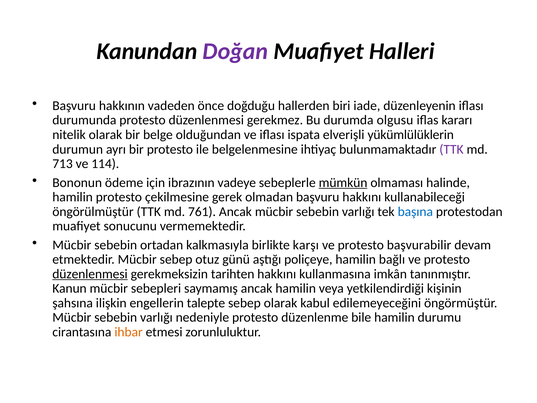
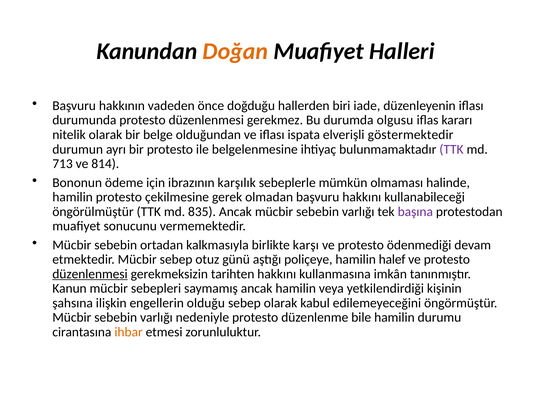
Doğan colour: purple -> orange
yükümlülüklerin: yükümlülüklerin -> göstermektedir
114: 114 -> 814
vadeye: vadeye -> karşılık
mümkün underline: present -> none
761: 761 -> 835
başına colour: blue -> purple
başvurabilir: başvurabilir -> ödenmediği
bağlı: bağlı -> halef
talepte: talepte -> olduğu
